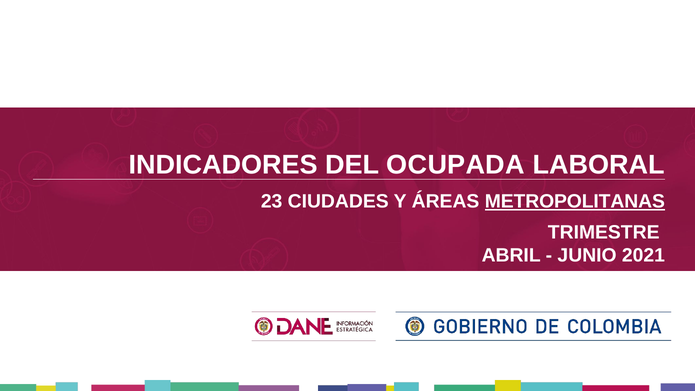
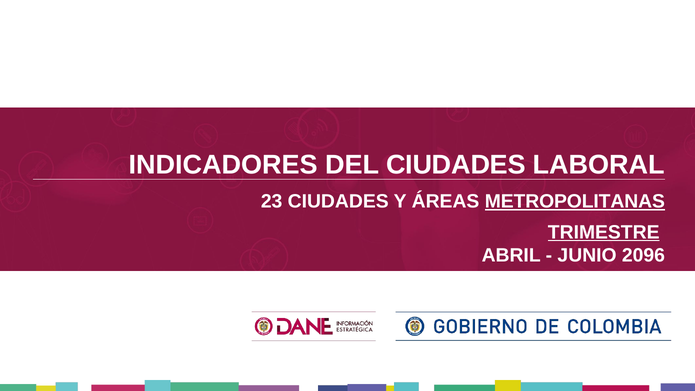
DEL OCUPADA: OCUPADA -> CIUDADES
TRIMESTRE underline: none -> present
2021: 2021 -> 2096
